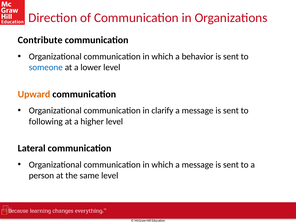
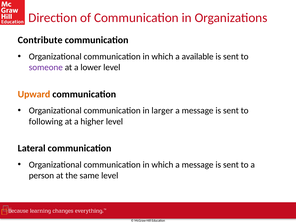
behavior: behavior -> available
someone colour: blue -> purple
clarify: clarify -> larger
